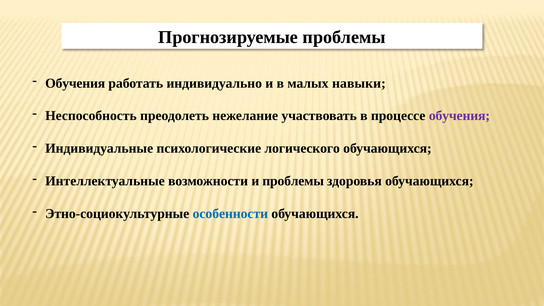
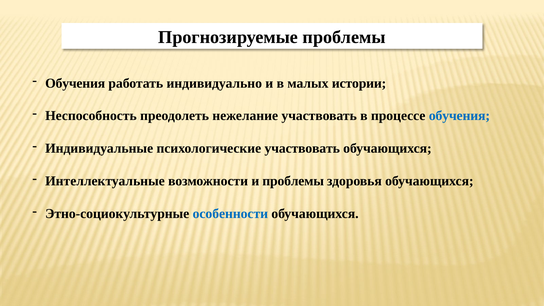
навыки: навыки -> истории
обучения at (459, 116) colour: purple -> blue
психологические логического: логического -> участвовать
